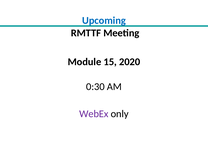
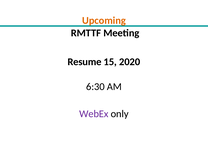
Upcoming colour: blue -> orange
Module: Module -> Resume
0:30: 0:30 -> 6:30
